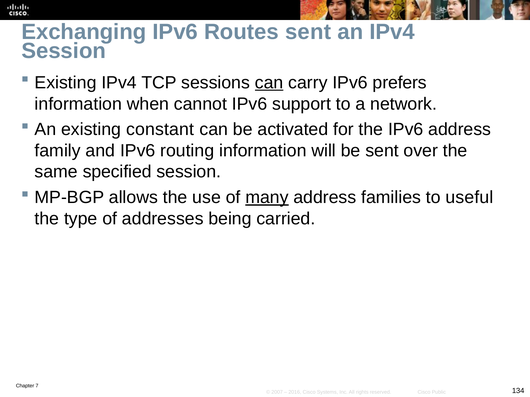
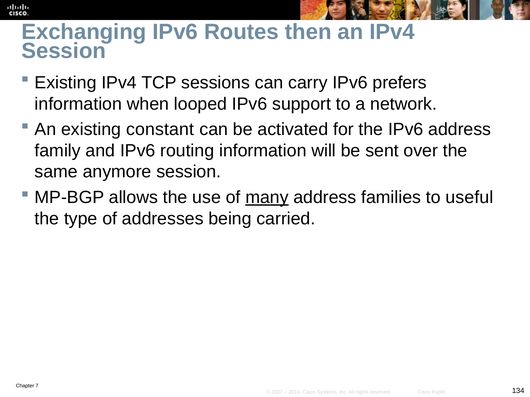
Routes sent: sent -> then
can at (269, 83) underline: present -> none
cannot: cannot -> looped
specified: specified -> anymore
